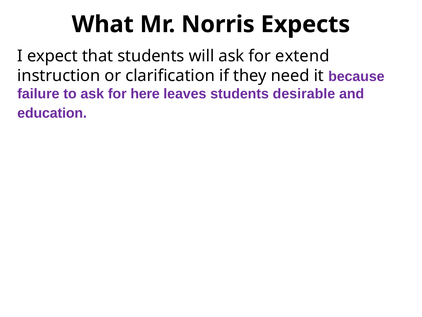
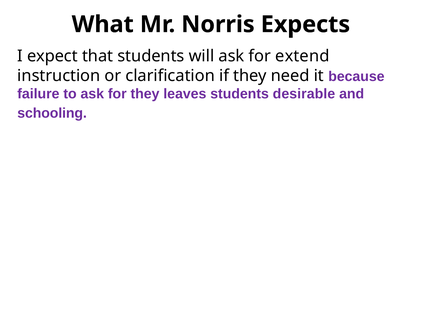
for here: here -> they
education: education -> schooling
